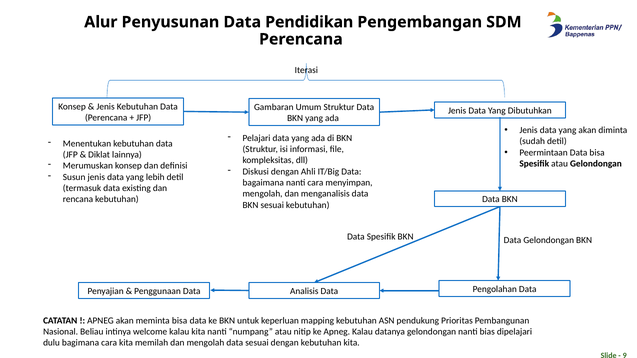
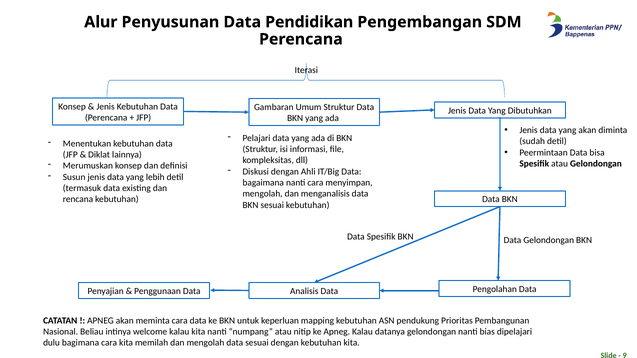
meminta bisa: bisa -> cara
